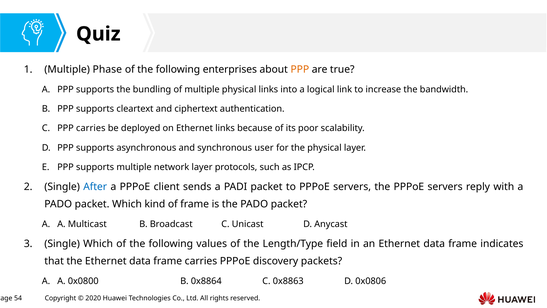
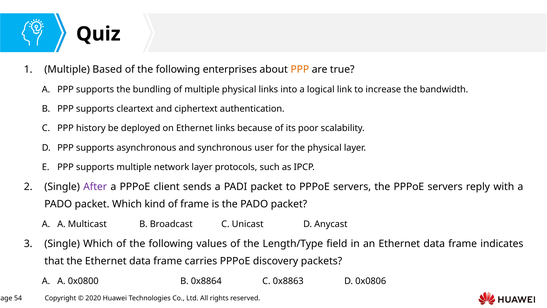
Phase: Phase -> Based
PPP carries: carries -> history
After colour: blue -> purple
